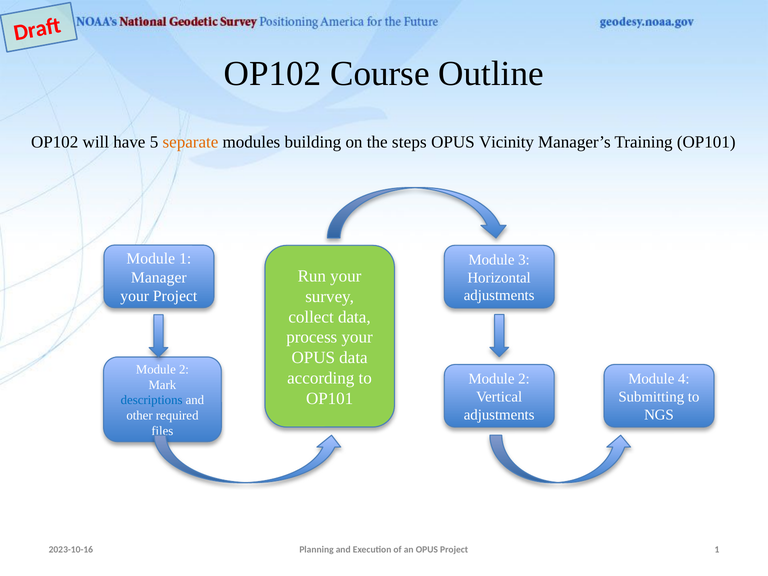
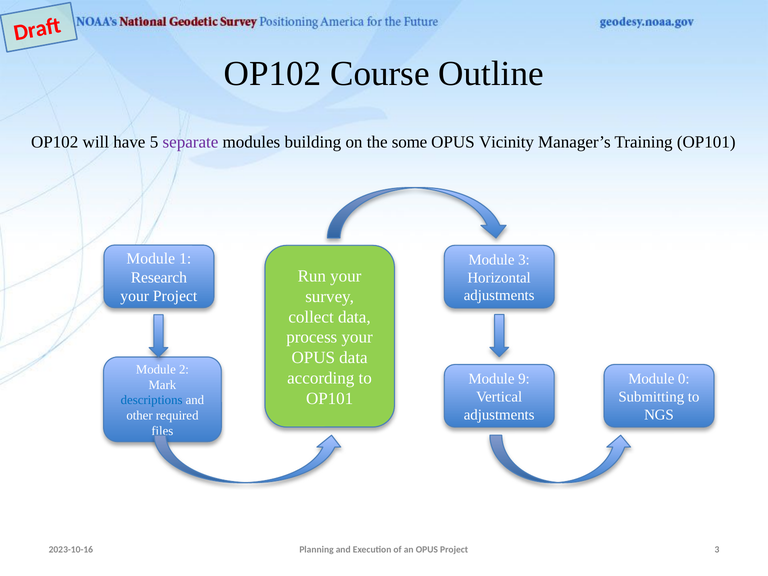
separate colour: orange -> purple
steps: steps -> some
Manager: Manager -> Research
4: 4 -> 0
2 at (524, 379): 2 -> 9
Project 1: 1 -> 3
